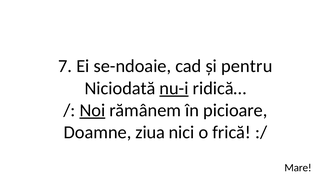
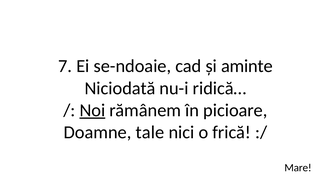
pentru: pentru -> aminte
nu-i underline: present -> none
ziua: ziua -> tale
